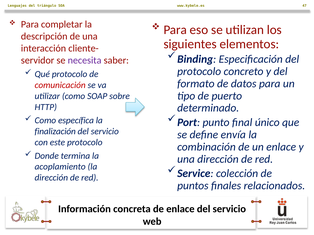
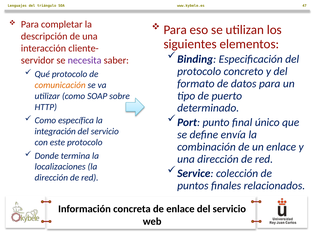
comunicación colour: red -> orange
finalización: finalización -> integración
acoplamiento: acoplamiento -> localizaciones
